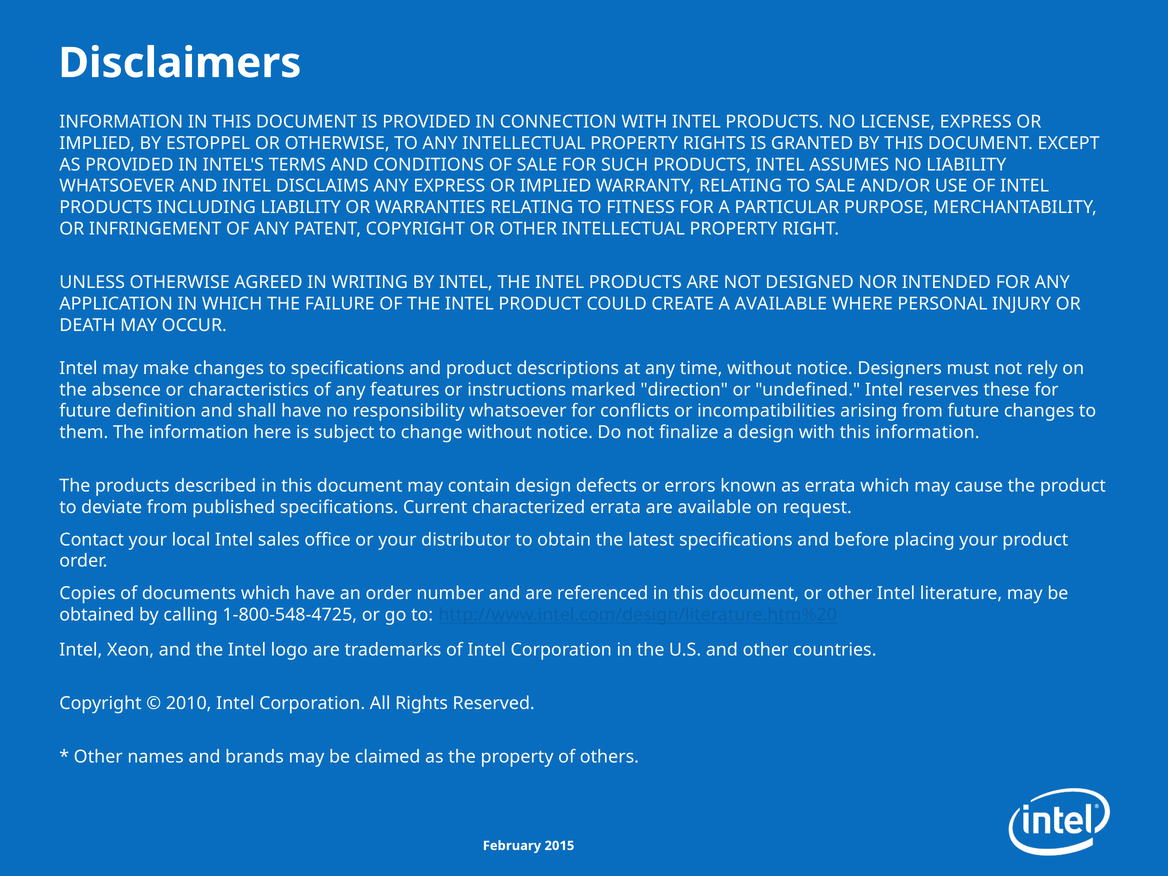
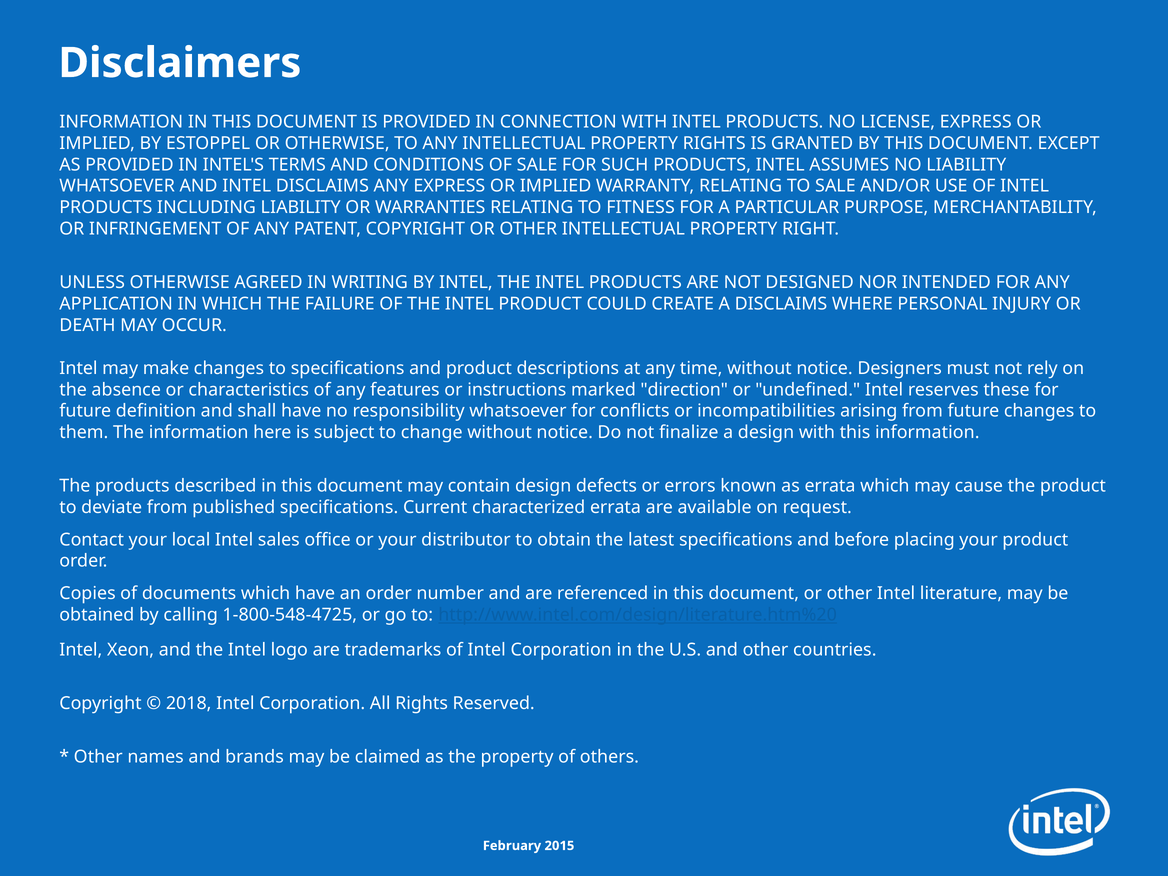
A AVAILABLE: AVAILABLE -> DISCLAIMS
2010: 2010 -> 2018
